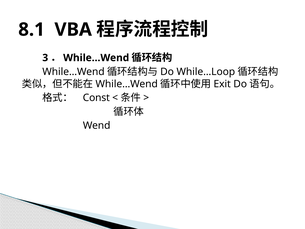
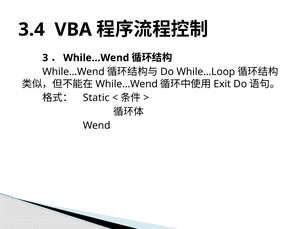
8.1: 8.1 -> 3.4
Const: Const -> Static
